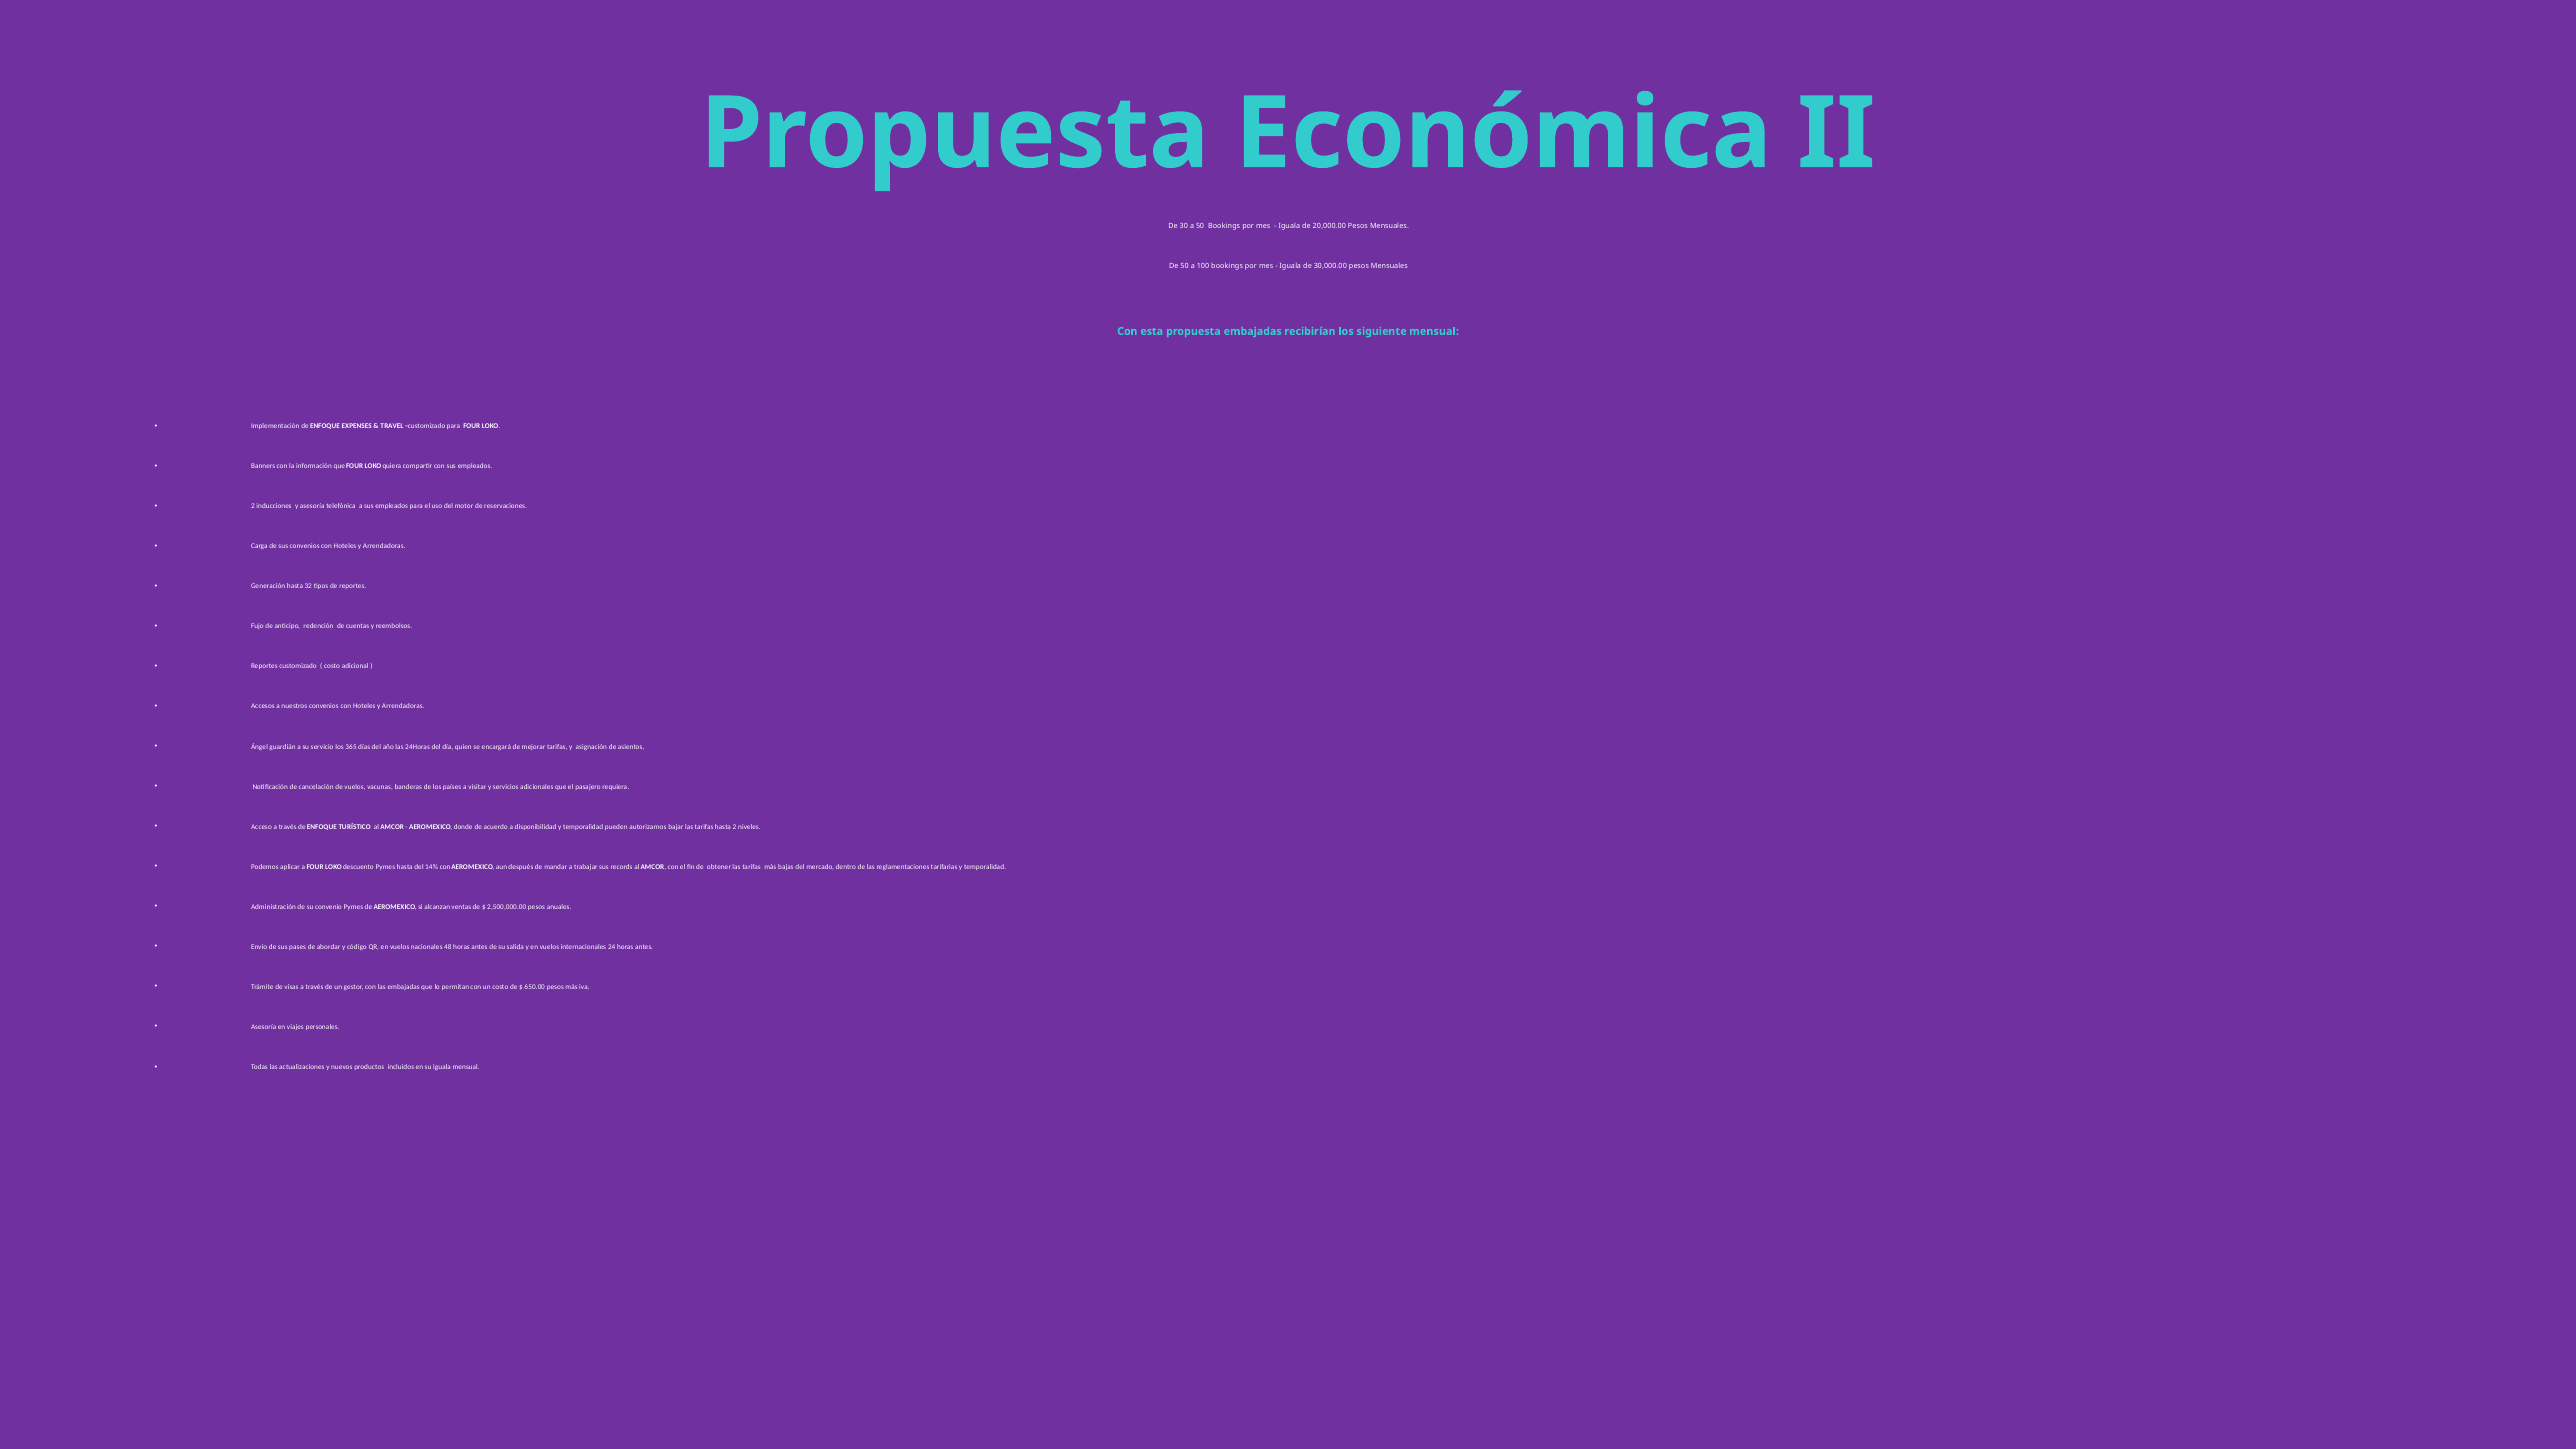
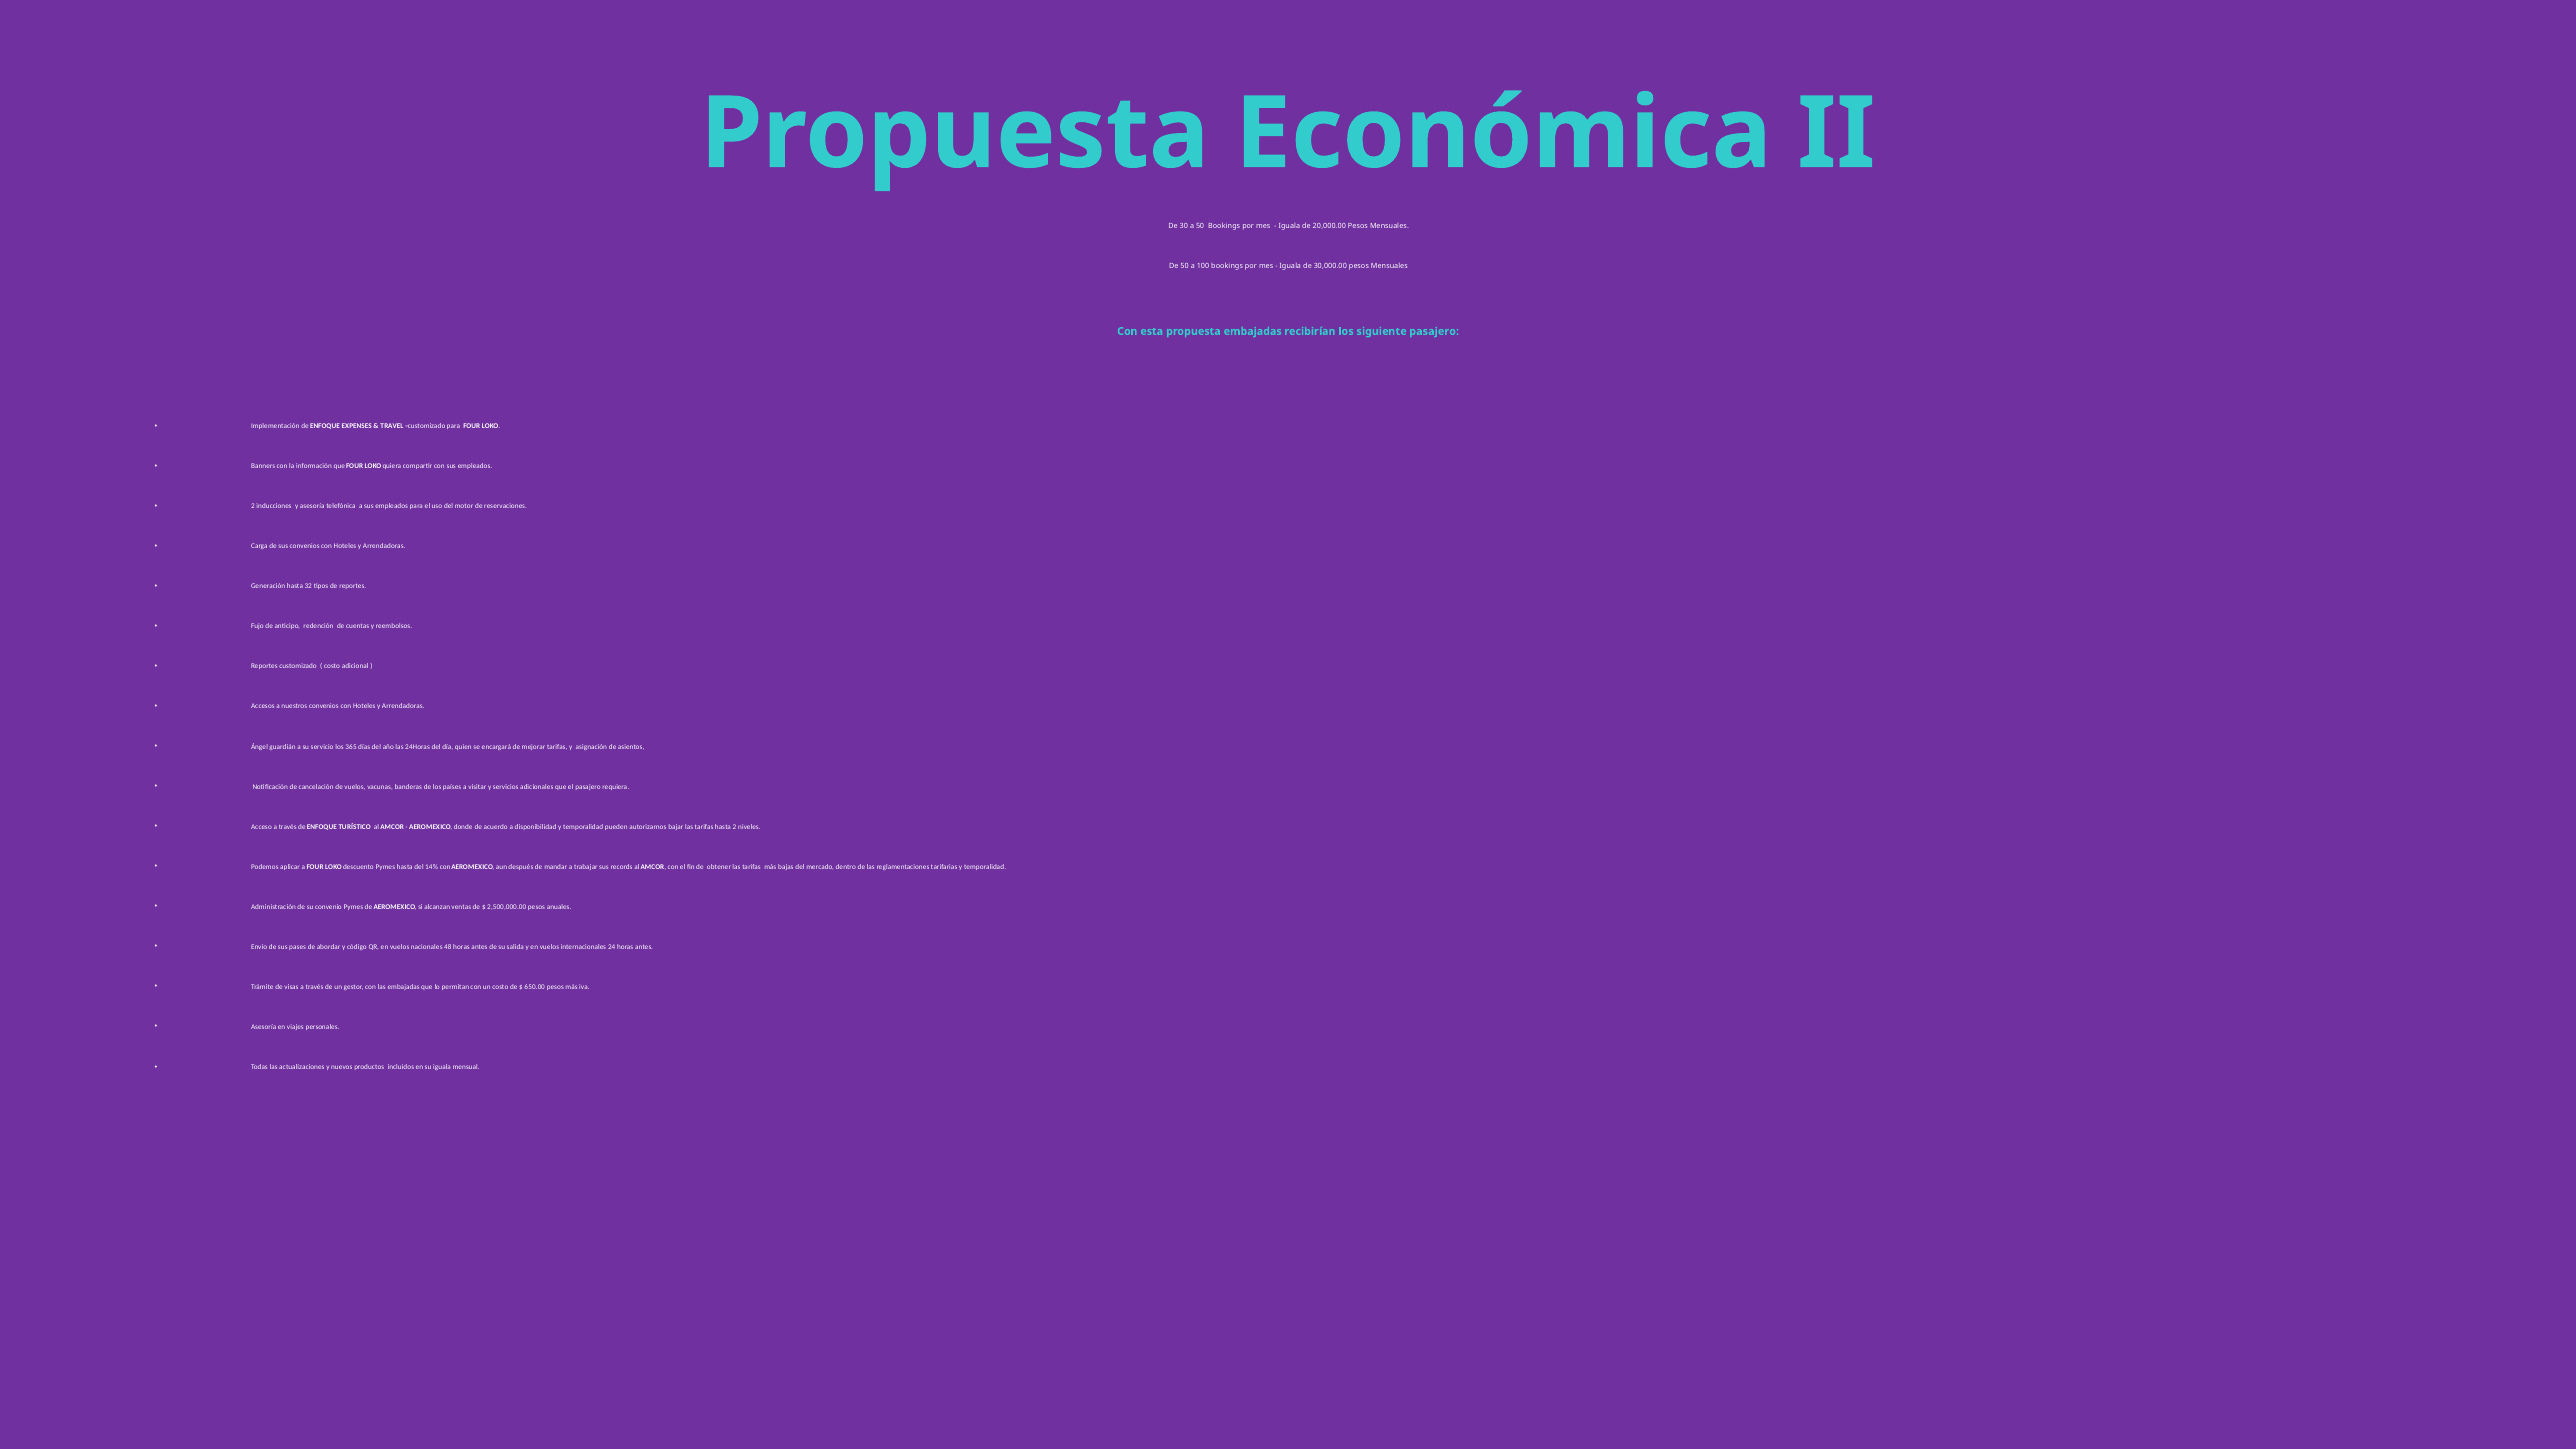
siguiente mensual: mensual -> pasajero
